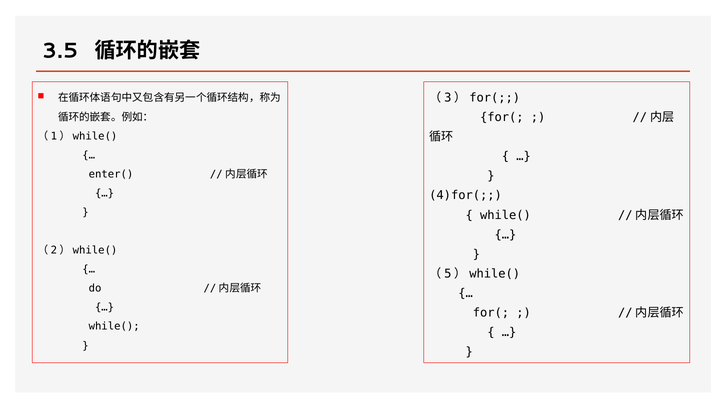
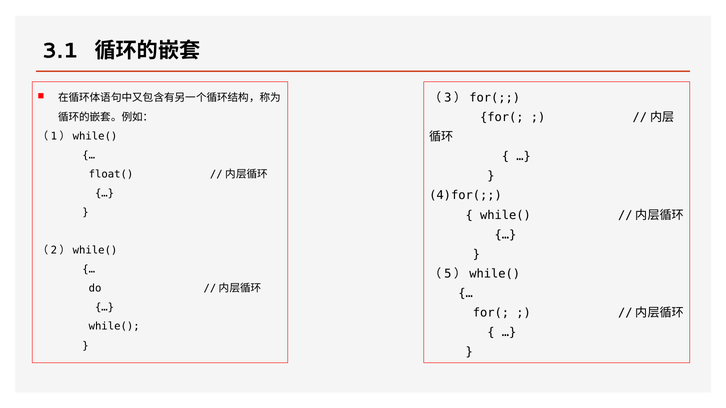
3.5: 3.5 -> 3.1
enter(: enter( -> float(
